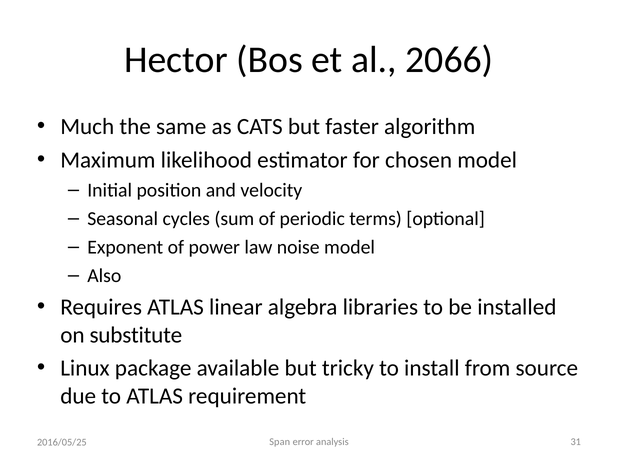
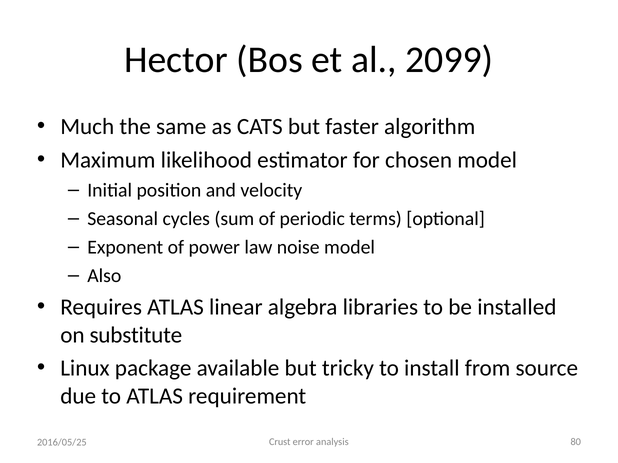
2066: 2066 -> 2099
Span: Span -> Crust
31: 31 -> 80
